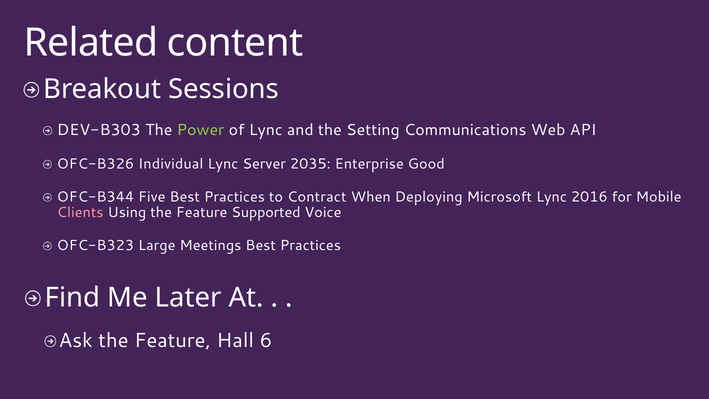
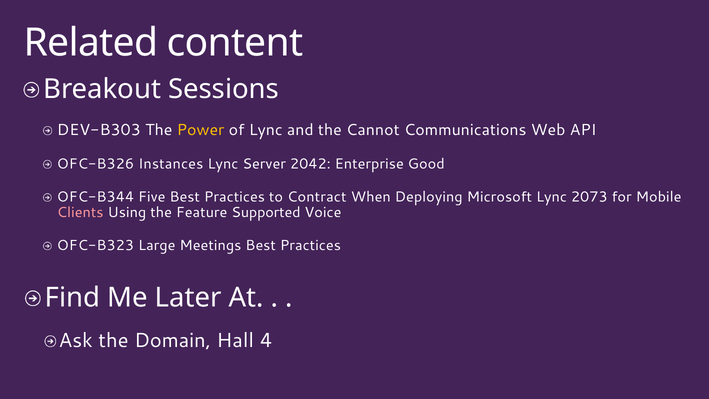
Power colour: light green -> yellow
Setting: Setting -> Cannot
Individual: Individual -> Instances
2035: 2035 -> 2042
2016: 2016 -> 2073
Ask the Feature: Feature -> Domain
6: 6 -> 4
